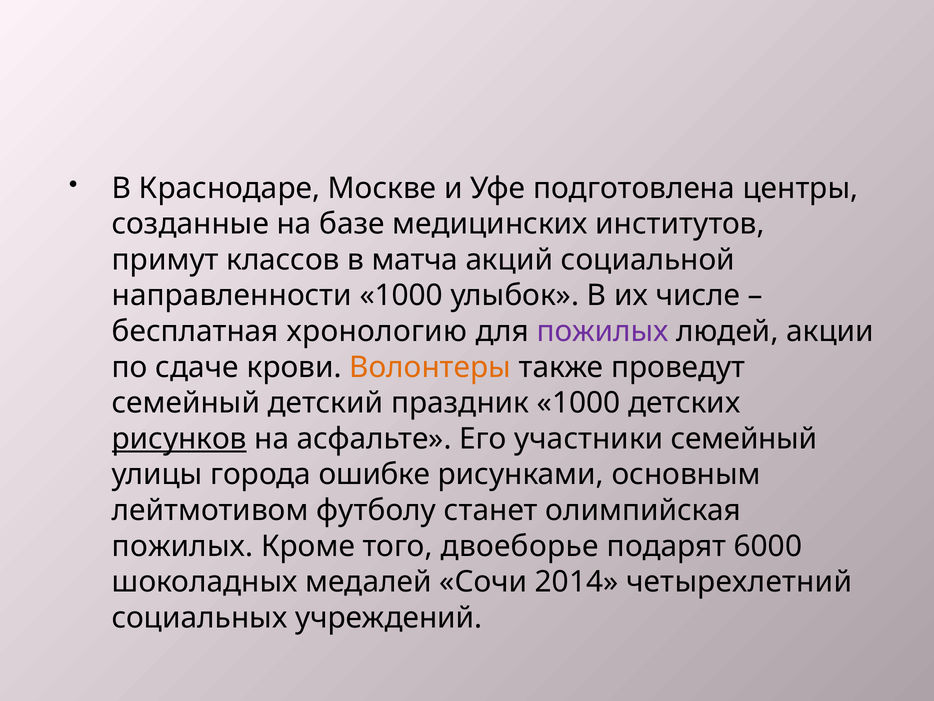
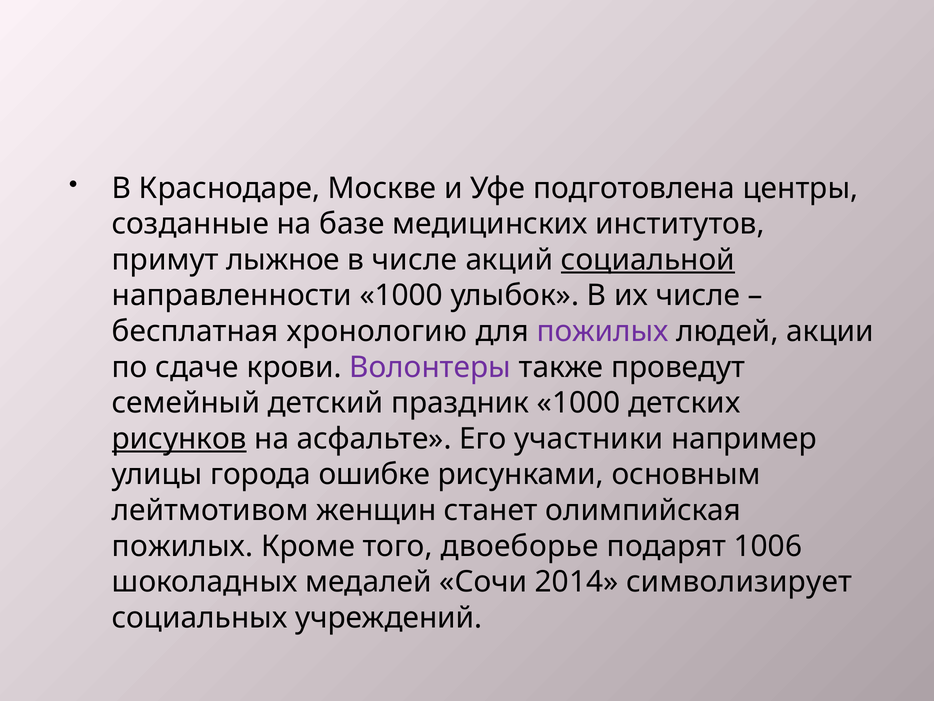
классов: классов -> лыжное
в матча: матча -> числе
социальной underline: none -> present
Волонтеры colour: orange -> purple
участники семейный: семейный -> например
футболу: футболу -> женщин
6000: 6000 -> 1006
четырехлетний: четырехлетний -> символизирует
